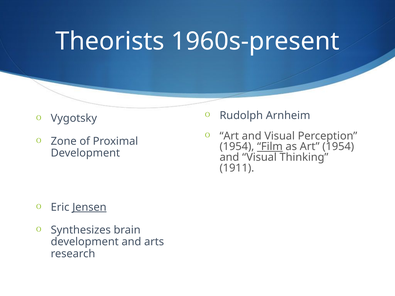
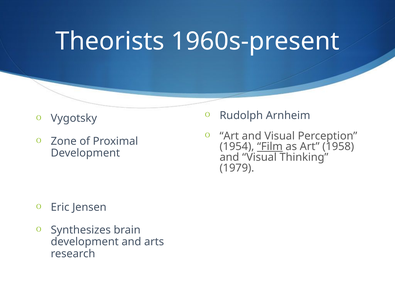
Art 1954: 1954 -> 1958
1911: 1911 -> 1979
Jensen underline: present -> none
